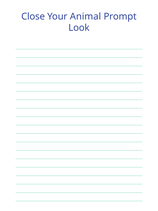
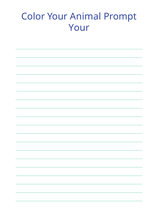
Close: Close -> Color
Look at (79, 28): Look -> Your
